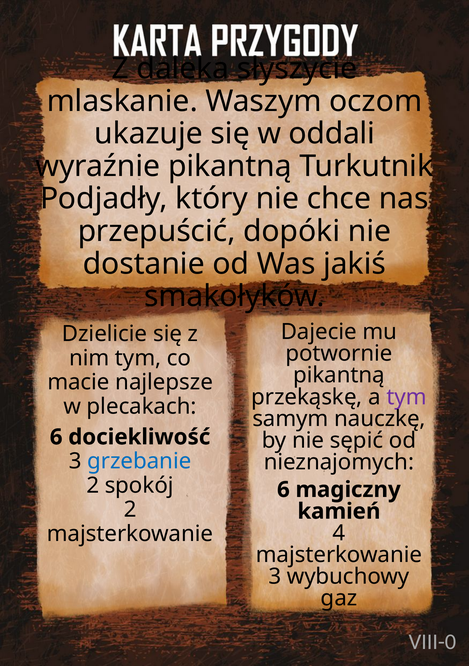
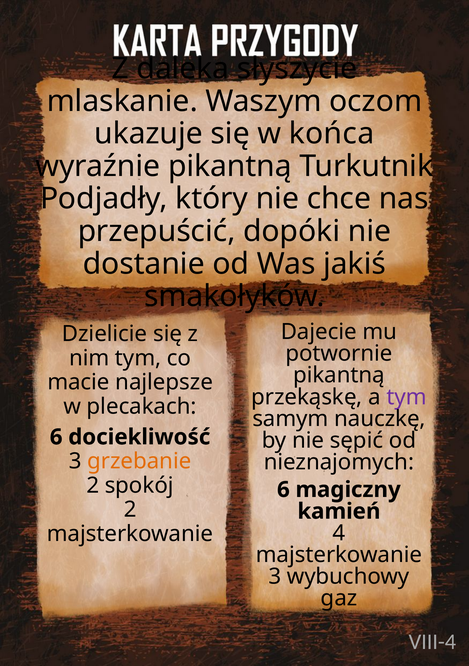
oddali: oddali -> końca
grzebanie colour: blue -> orange
VIII-0: VIII-0 -> VIII-4
